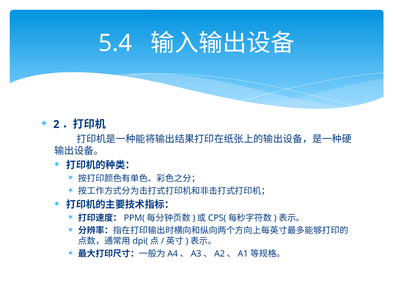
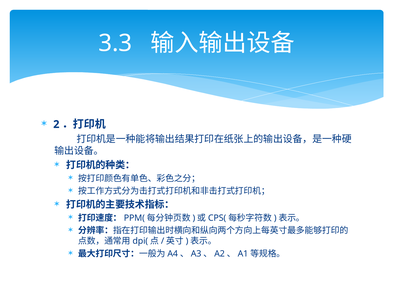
5.4: 5.4 -> 3.3
